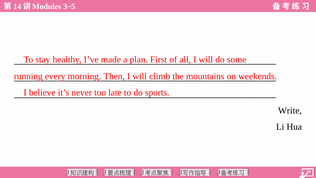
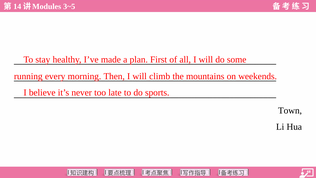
Write: Write -> Town
